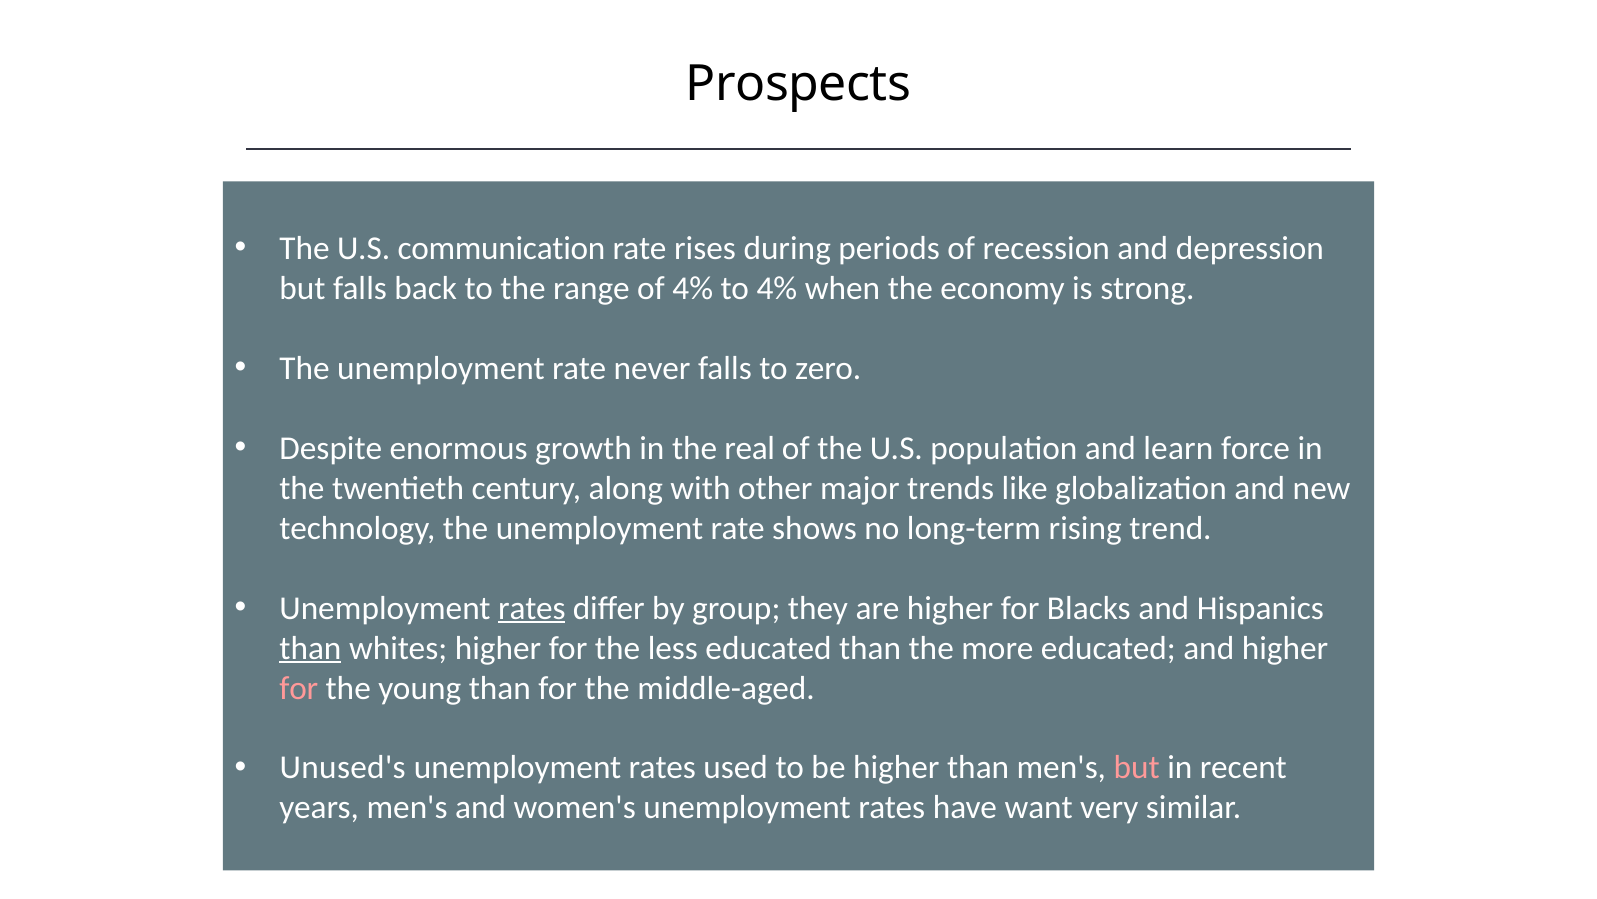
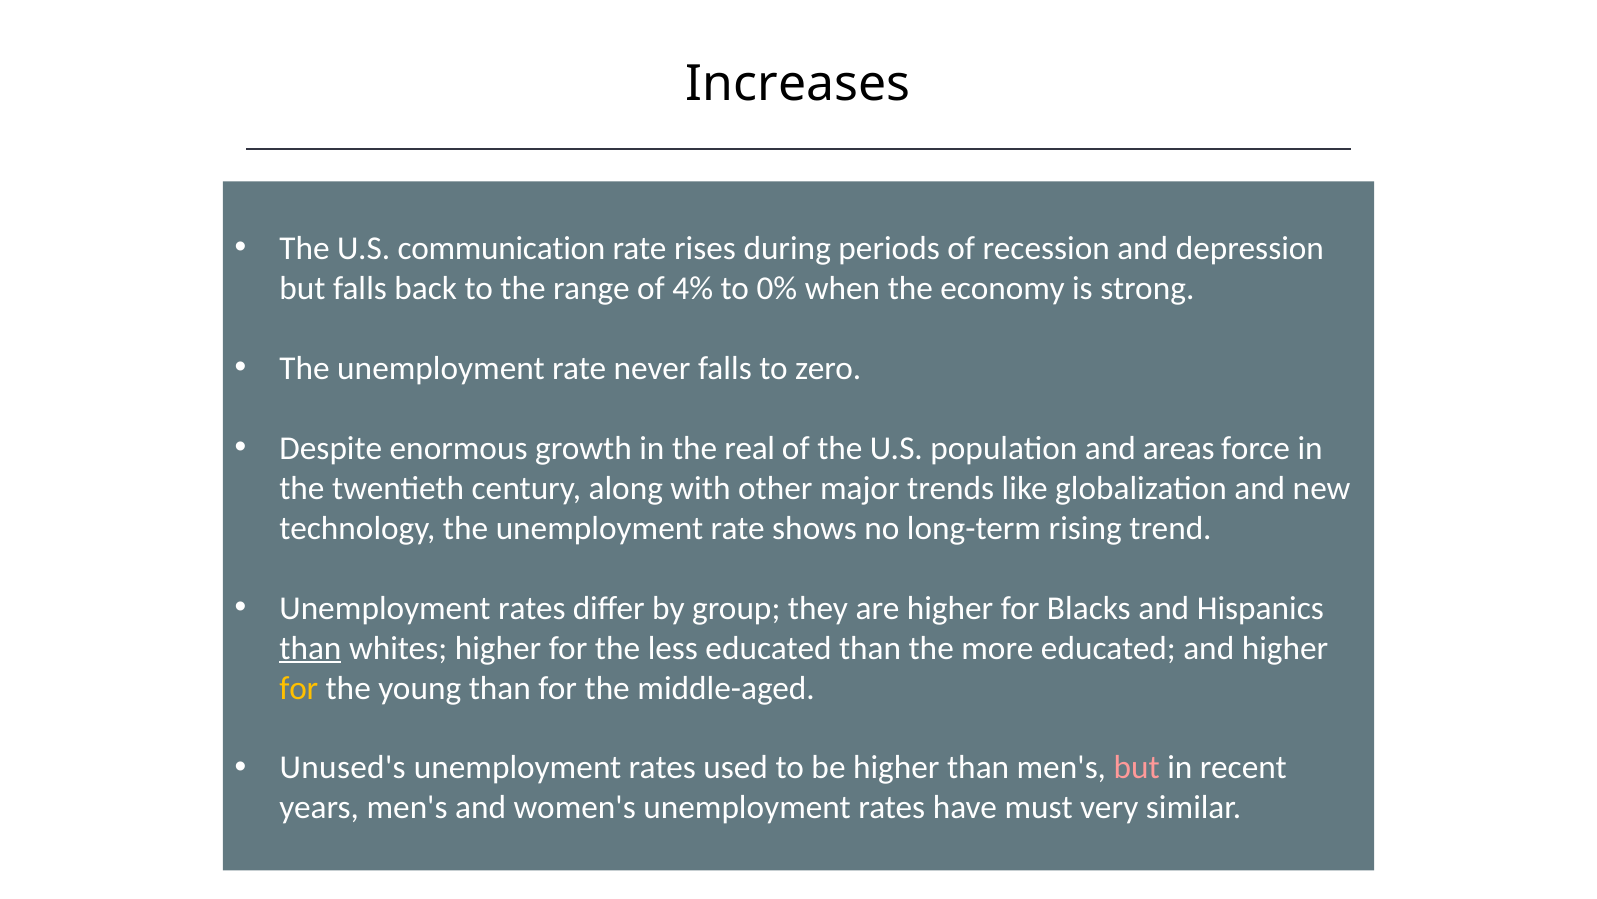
Prospects: Prospects -> Increases
to 4%: 4% -> 0%
learn: learn -> areas
rates at (532, 608) underline: present -> none
for at (299, 688) colour: pink -> yellow
want: want -> must
